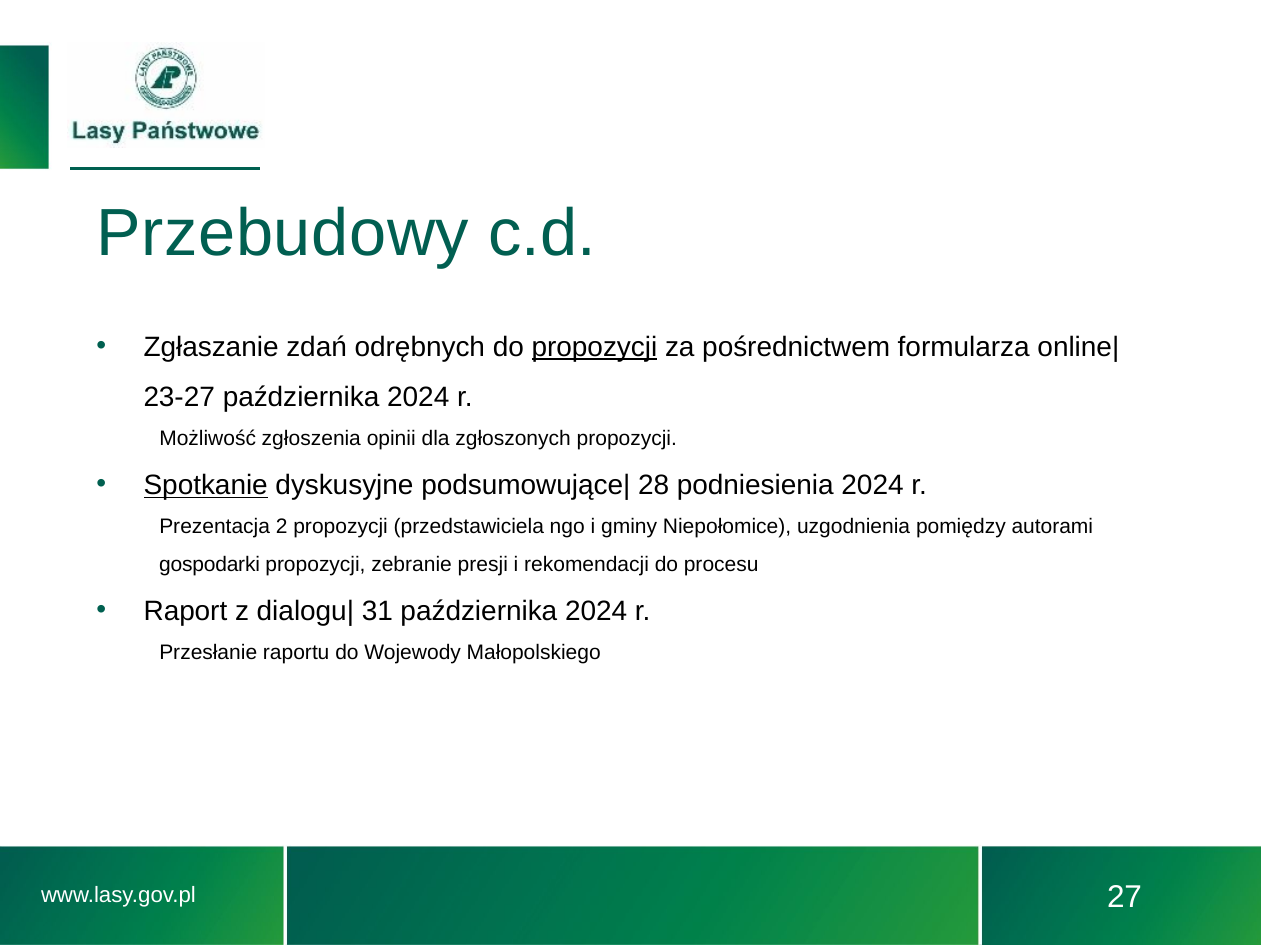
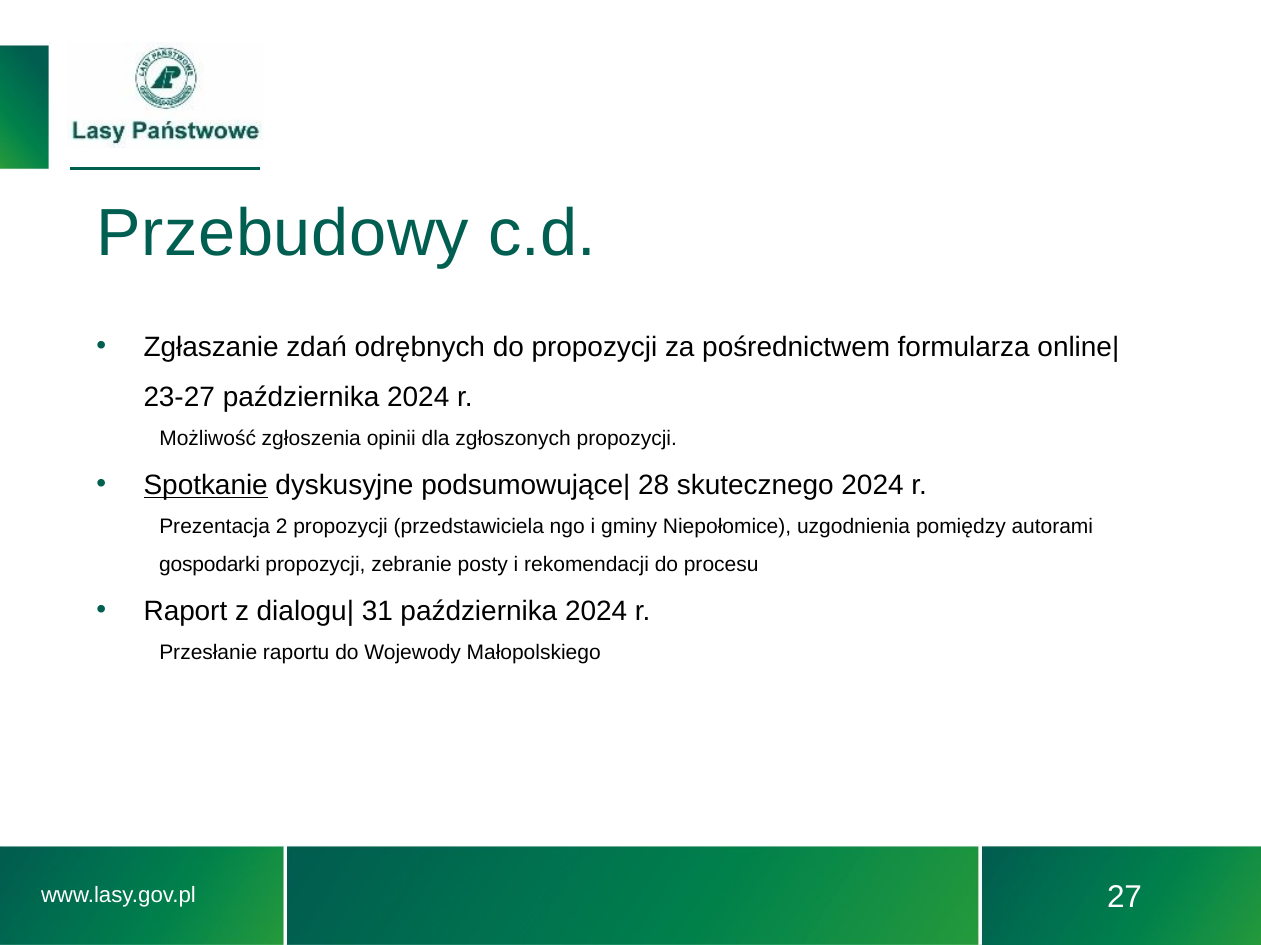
propozycji at (594, 347) underline: present -> none
podniesienia: podniesienia -> skutecznego
presji: presji -> posty
